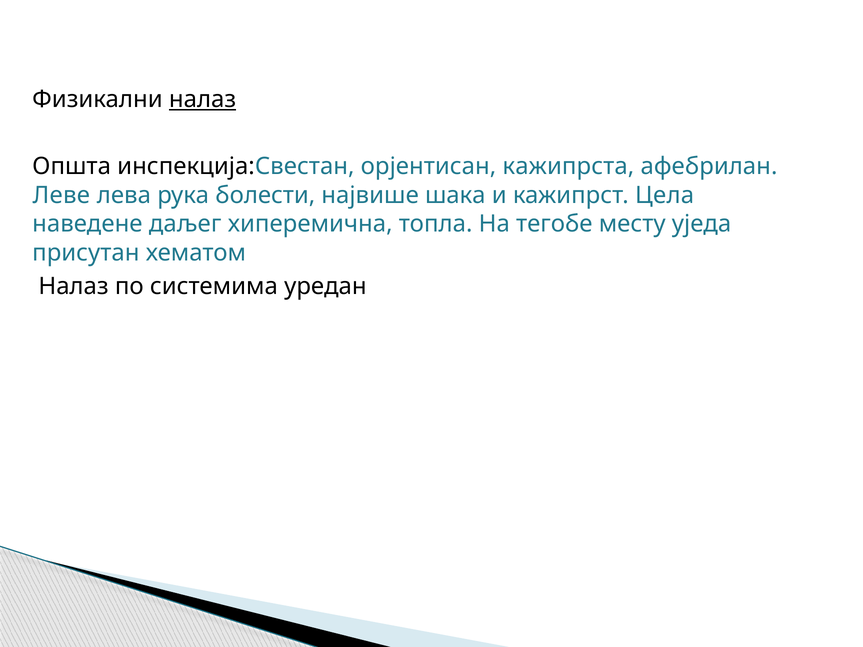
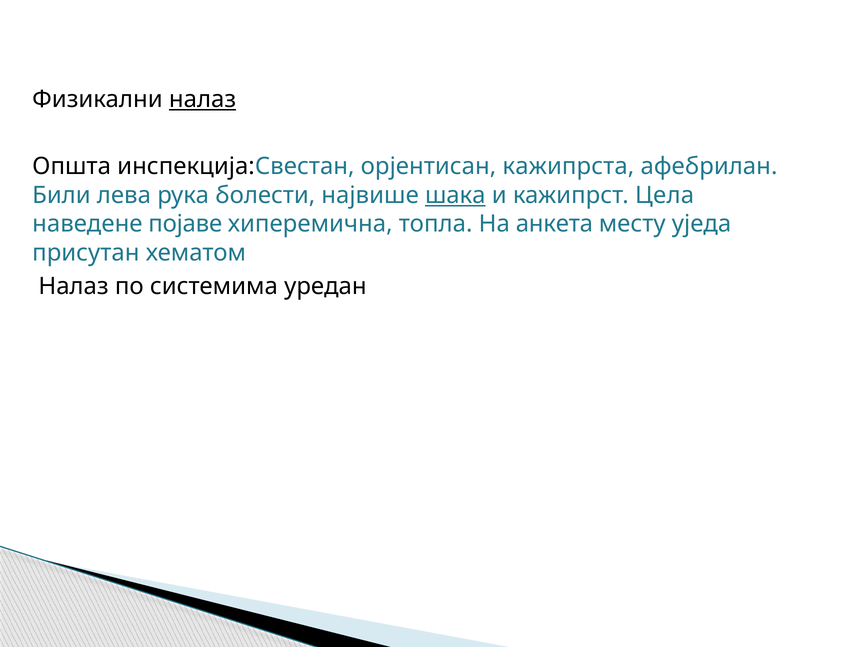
Леве: Леве -> Били
шака underline: none -> present
даљег: даљег -> појаве
тегобе: тегобе -> анкета
